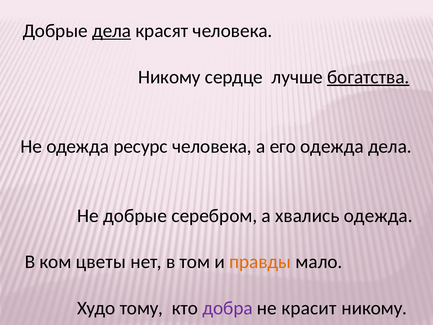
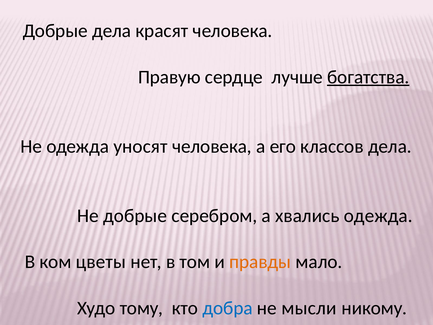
дела at (112, 31) underline: present -> none
Никому at (169, 77): Никому -> Правую
ресурс: ресурс -> уносят
его одежда: одежда -> классов
добра colour: purple -> blue
красит: красит -> мысли
